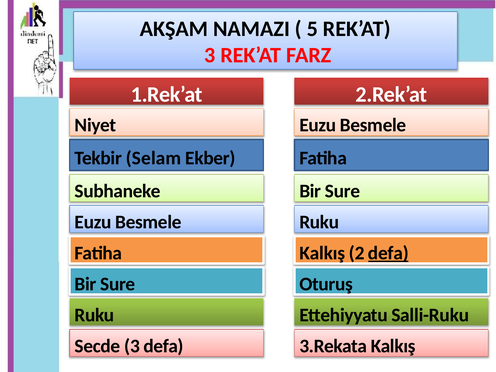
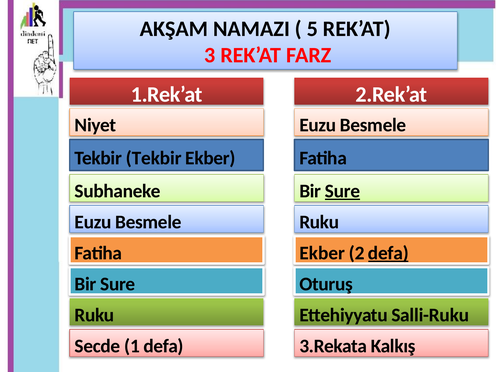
Tekbir Selam: Selam -> Tekbir
Sure at (343, 191) underline: none -> present
Kalkış at (322, 253): Kalkış -> Ekber
Secde 3: 3 -> 1
